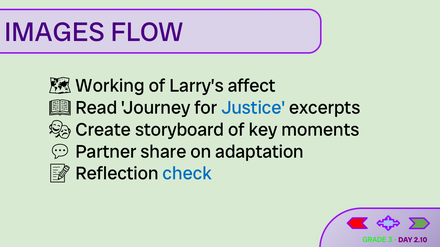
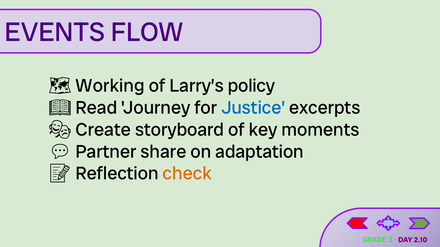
IMAGES: IMAGES -> EVENTS
affect: affect -> policy
check colour: blue -> orange
